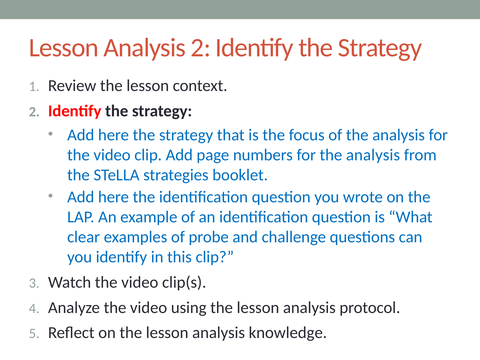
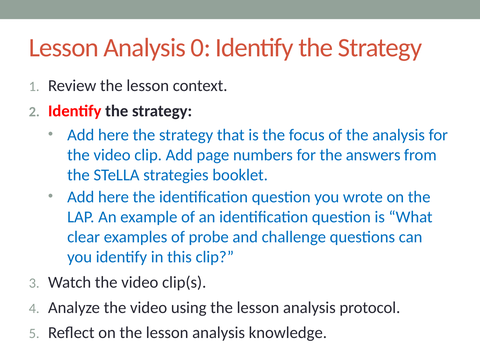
Analysis 2: 2 -> 0
for the analysis: analysis -> answers
